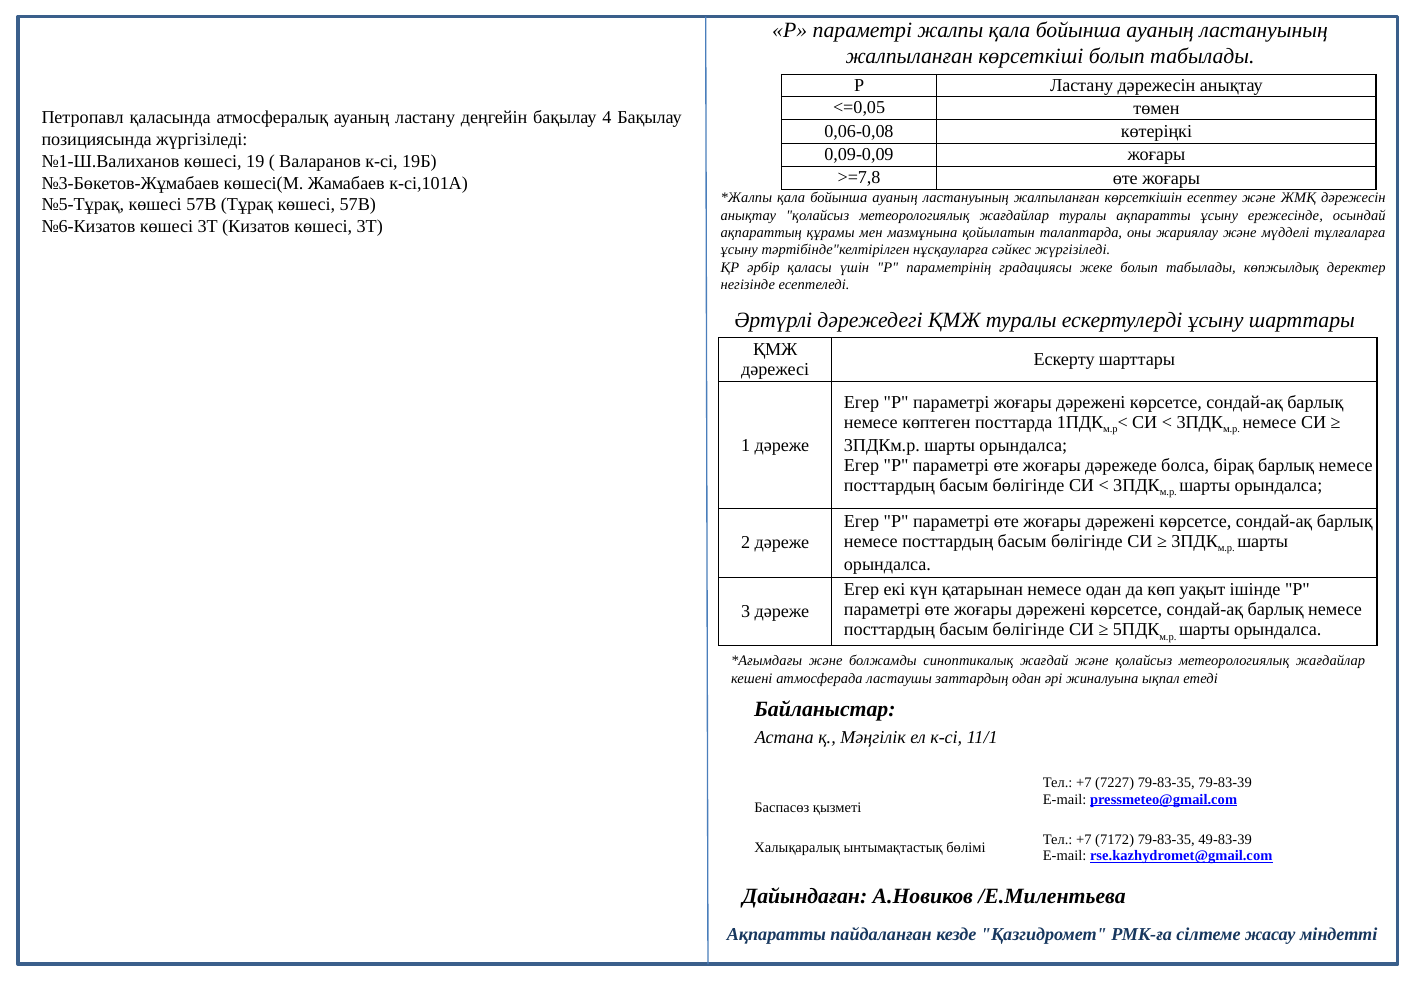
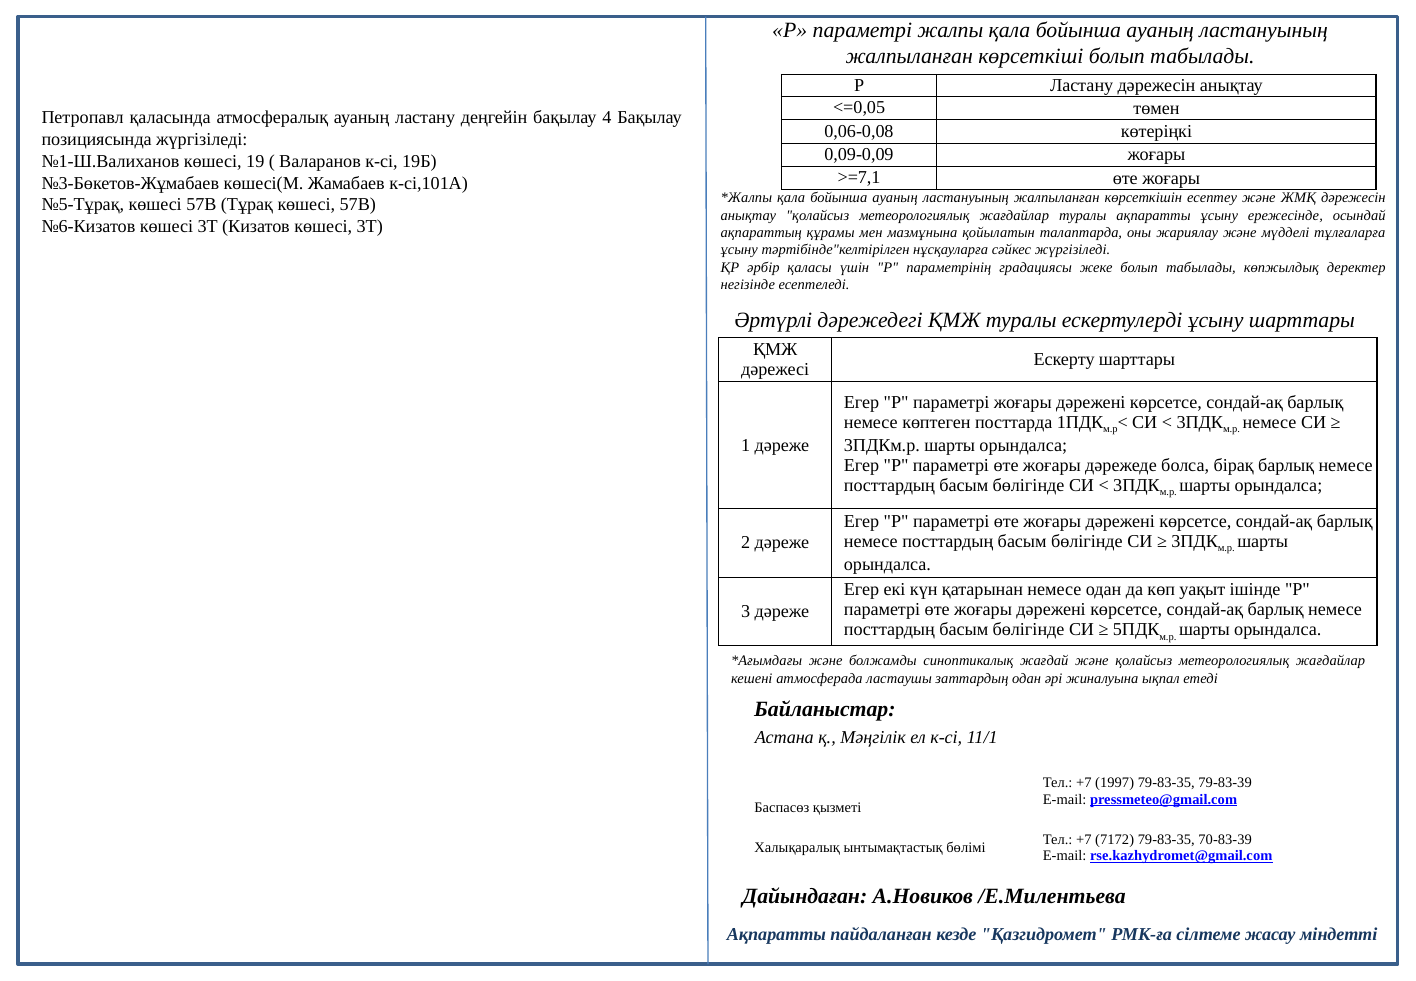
>=7,8: >=7,8 -> >=7,1
7227: 7227 -> 1997
49-83-39: 49-83-39 -> 70-83-39
